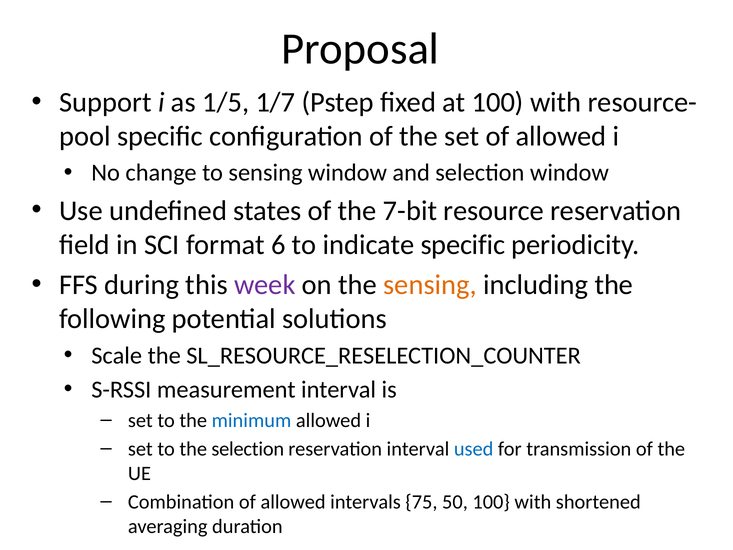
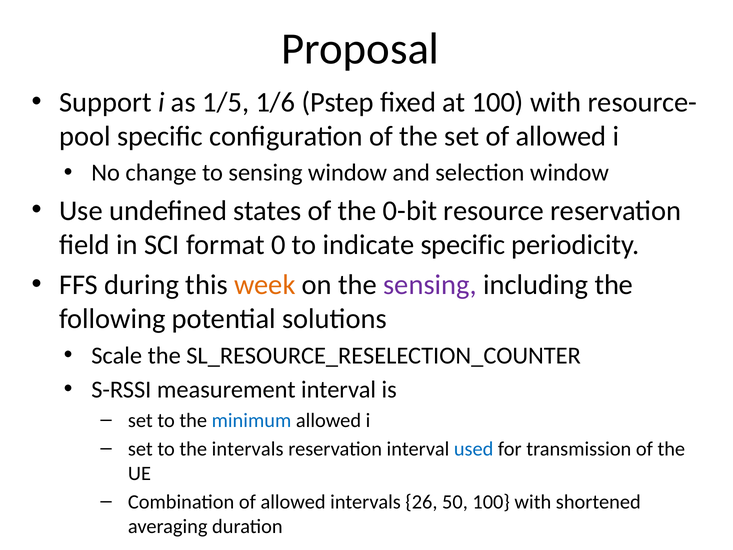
1/7: 1/7 -> 1/6
7-bit: 7-bit -> 0-bit
6: 6 -> 0
week colour: purple -> orange
sensing at (430, 285) colour: orange -> purple
the selection: selection -> intervals
75: 75 -> 26
